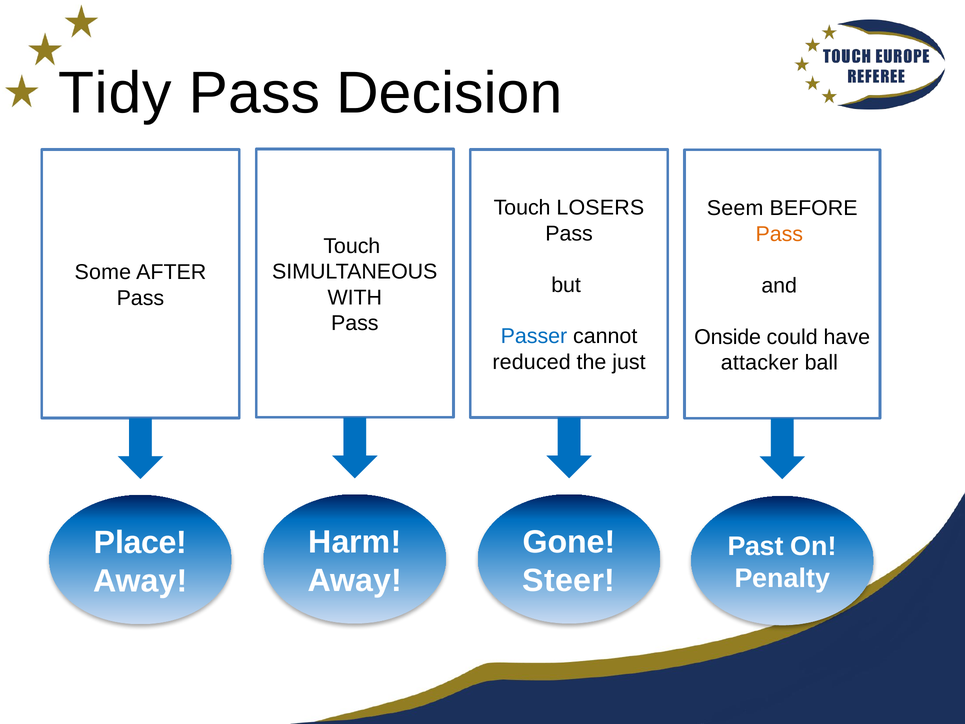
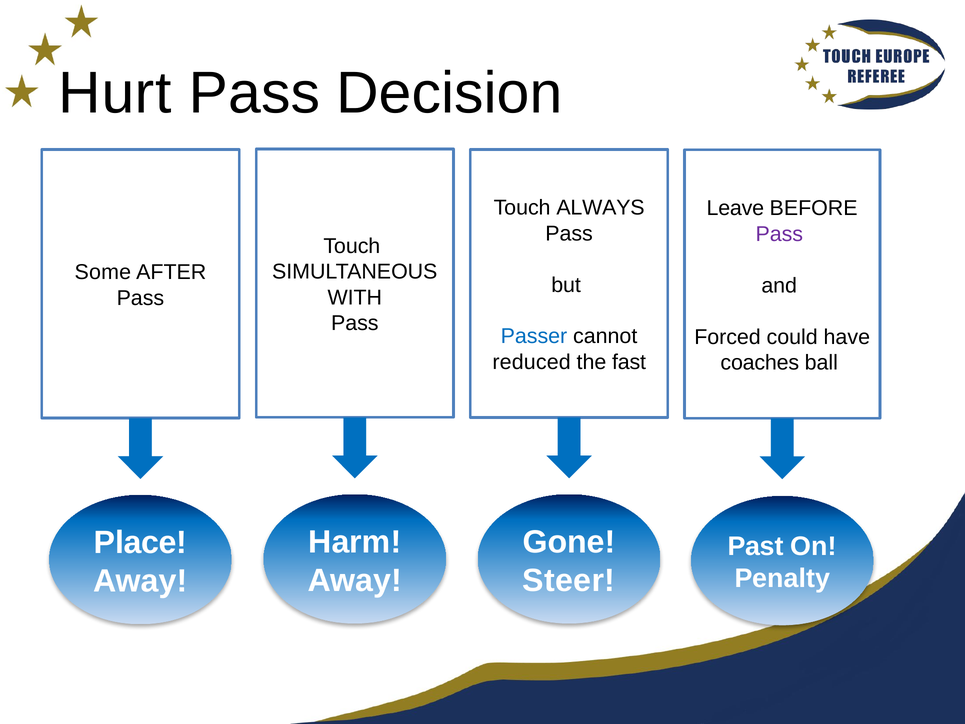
Tidy: Tidy -> Hurt
LOSERS: LOSERS -> ALWAYS
Seem: Seem -> Leave
Pass at (779, 234) colour: orange -> purple
Onside: Onside -> Forced
just: just -> fast
attacker: attacker -> coaches
